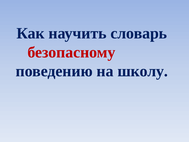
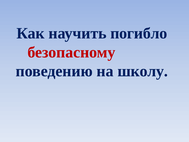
словарь: словарь -> погибло
